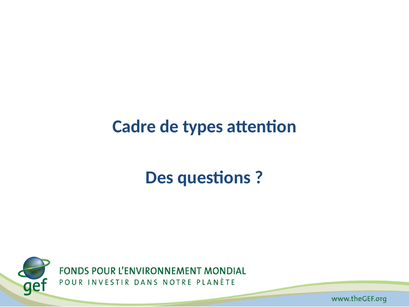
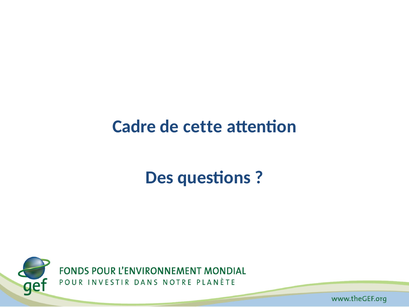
types: types -> cette
